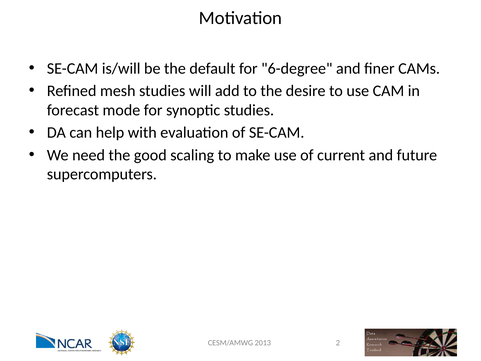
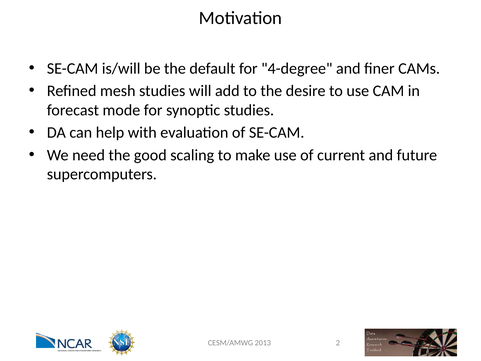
6-degree: 6-degree -> 4-degree
